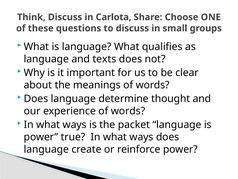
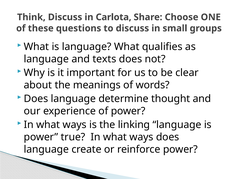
experience of words: words -> power
packet: packet -> linking
